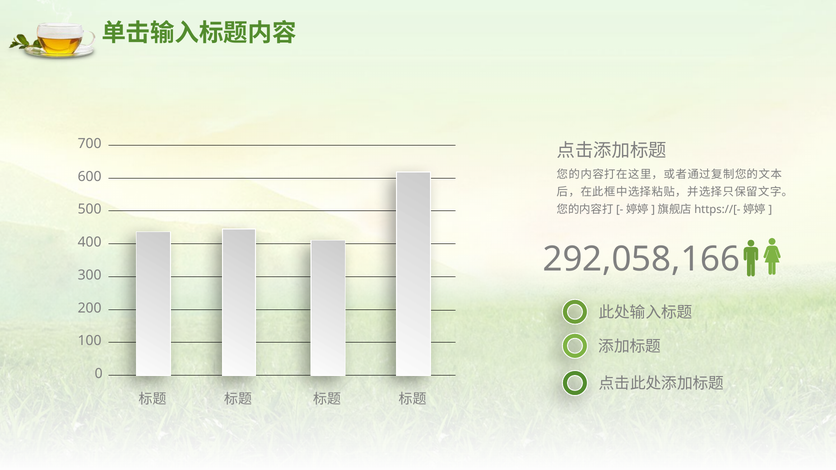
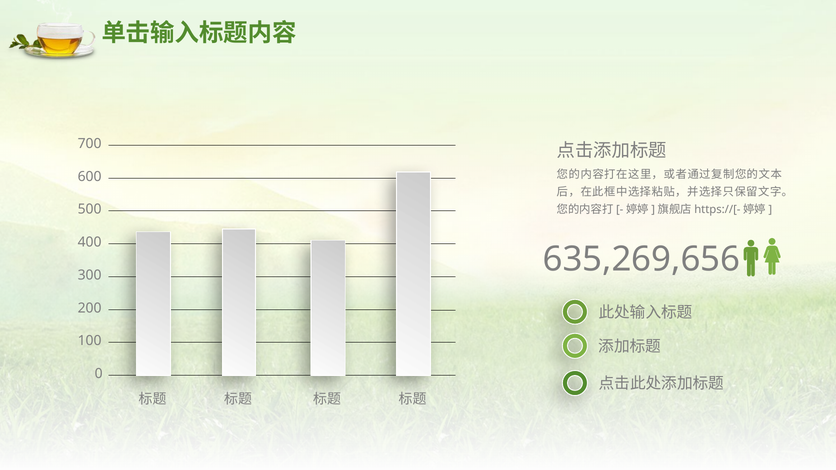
292,058,166: 292,058,166 -> 635,269,656
